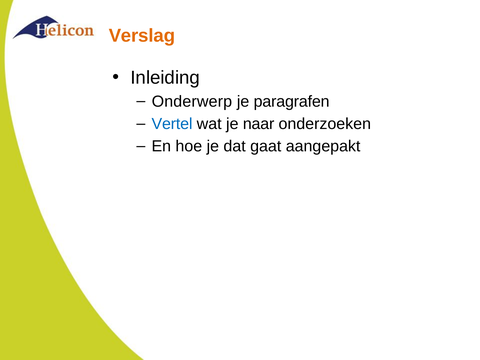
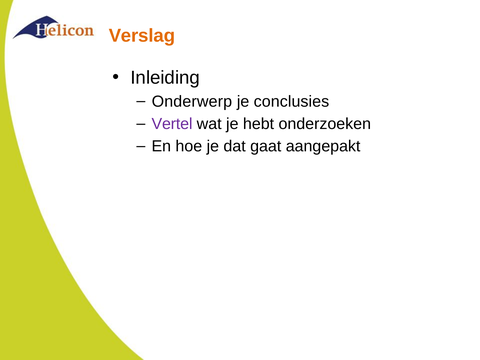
paragrafen: paragrafen -> conclusies
Vertel colour: blue -> purple
naar: naar -> hebt
